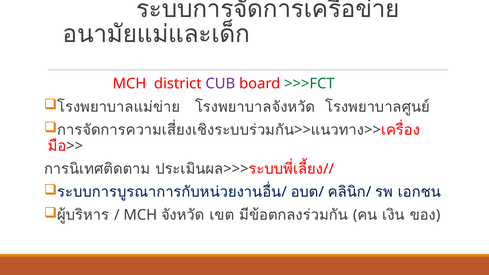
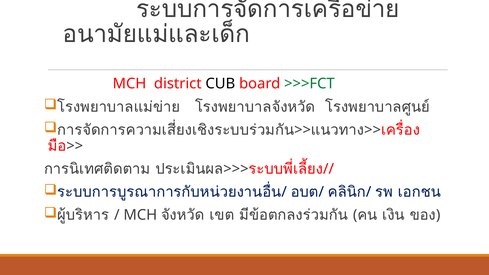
CUB colour: purple -> black
